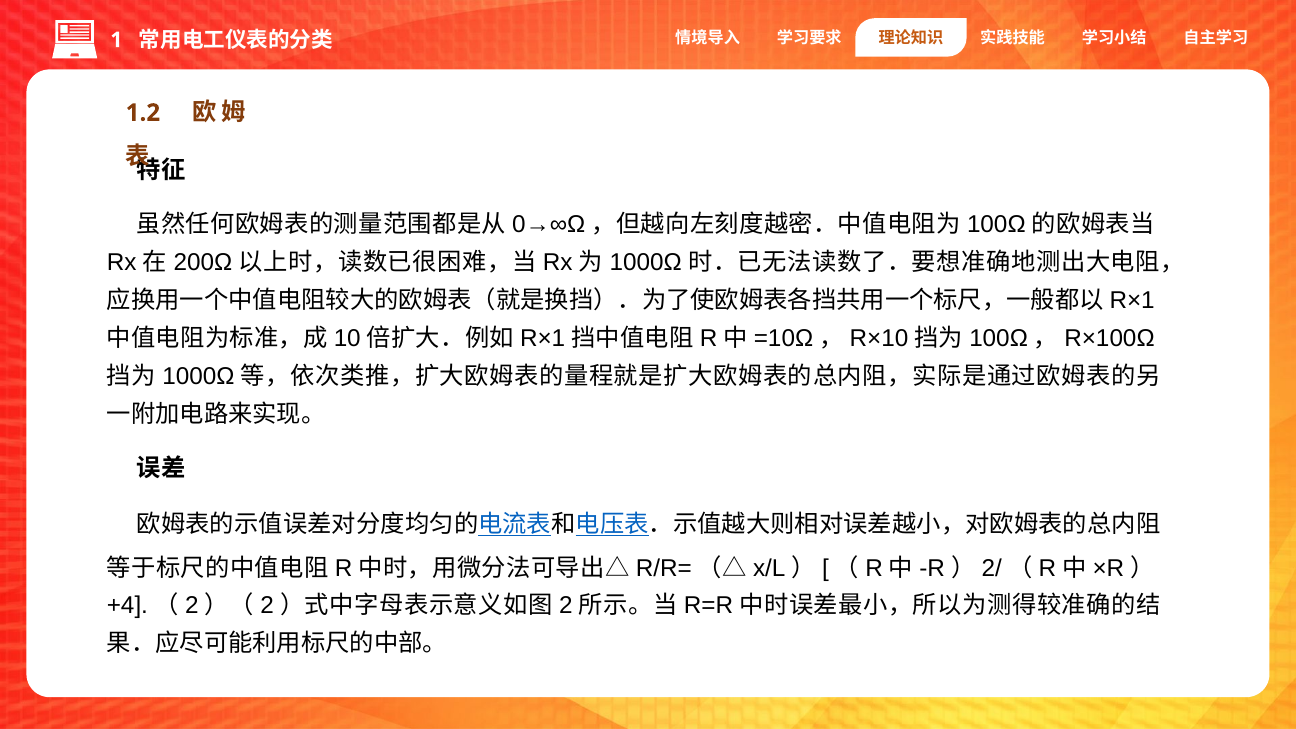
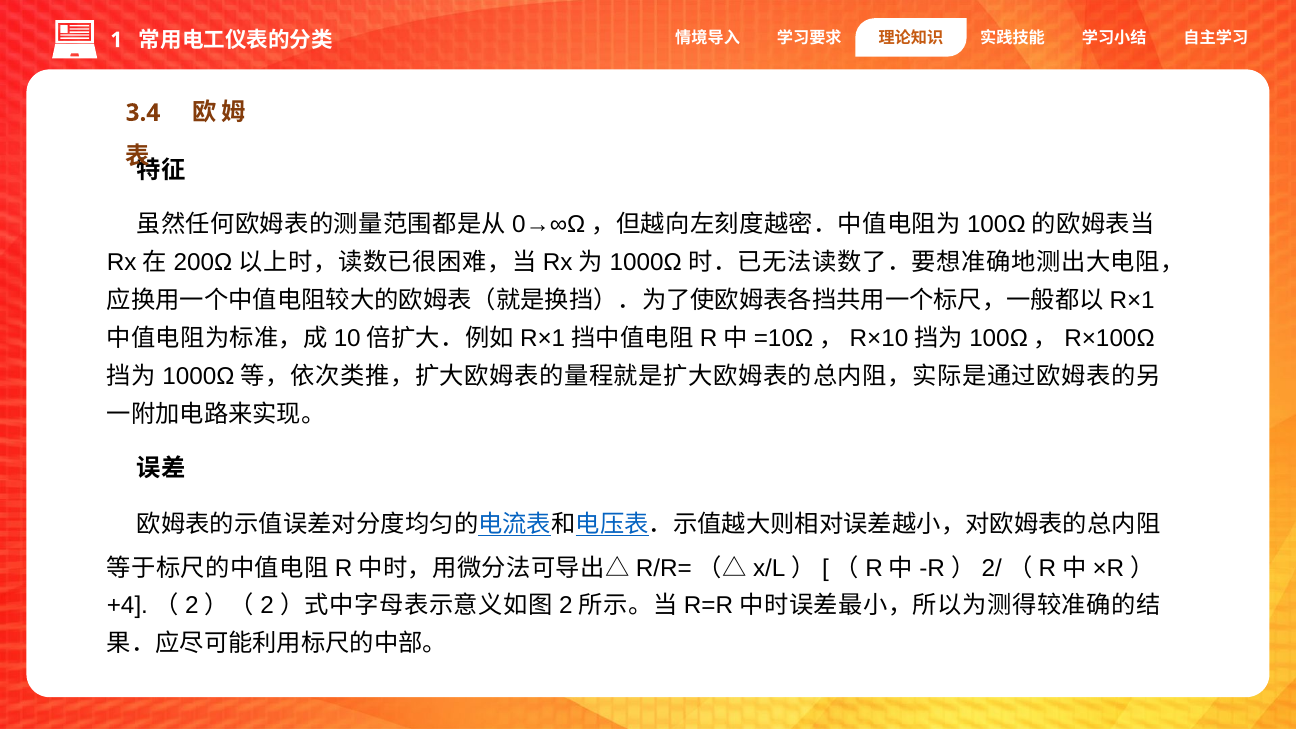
1.2: 1.2 -> 3.4
